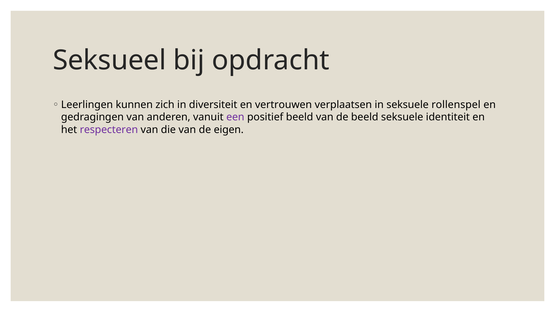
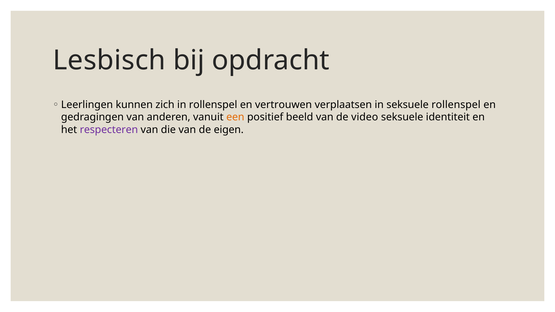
Seksueel: Seksueel -> Lesbisch
in diversiteit: diversiteit -> rollenspel
een colour: purple -> orange
de beeld: beeld -> video
